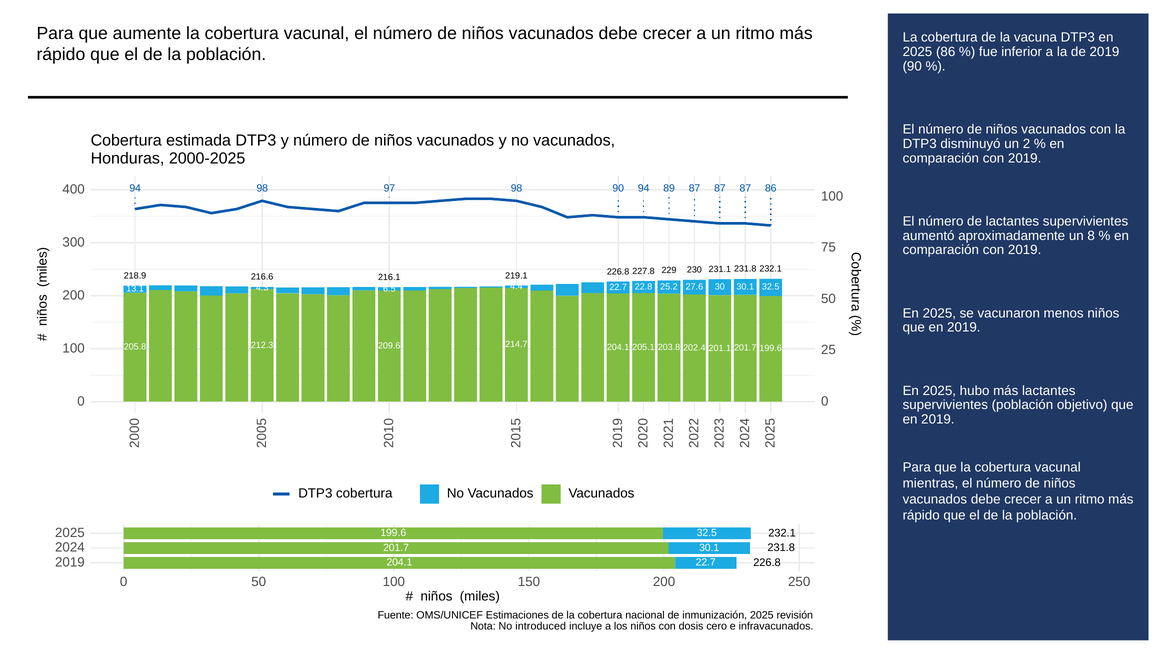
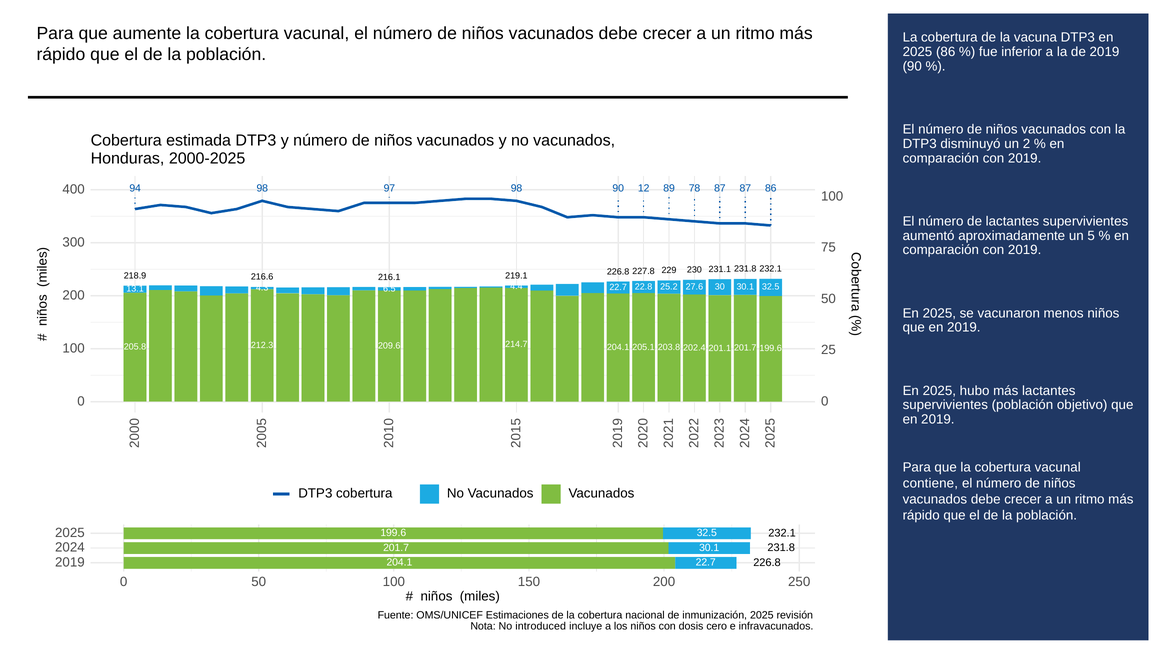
90 94: 94 -> 12
89 87: 87 -> 78
un 8: 8 -> 5
mientras: mientras -> contiene
